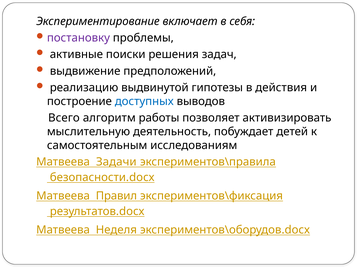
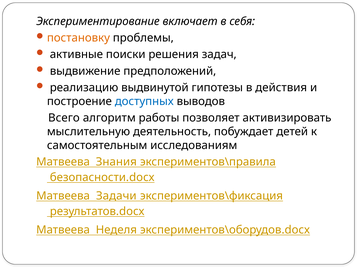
постановку colour: purple -> orange
Задачи: Задачи -> Знания
Правил: Правил -> Задачи
